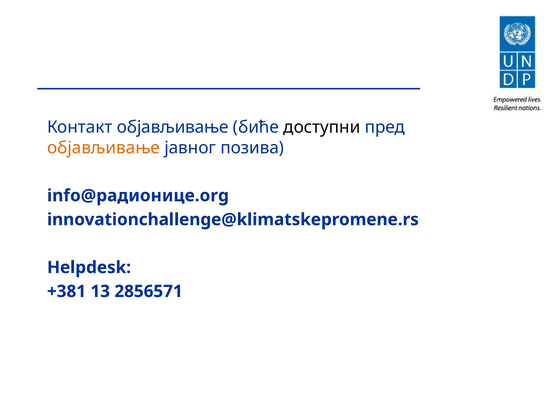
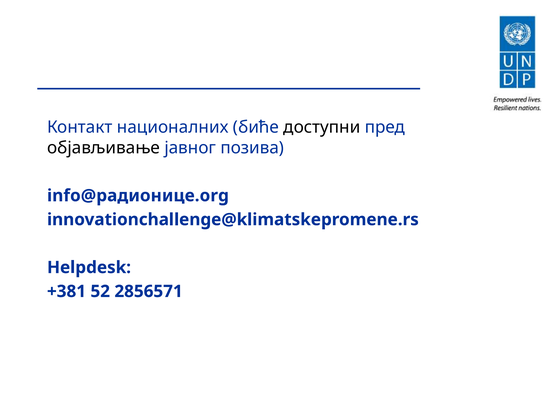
Контакт објављивање: објављивање -> националних
објављивање at (104, 148) colour: orange -> black
13: 13 -> 52
